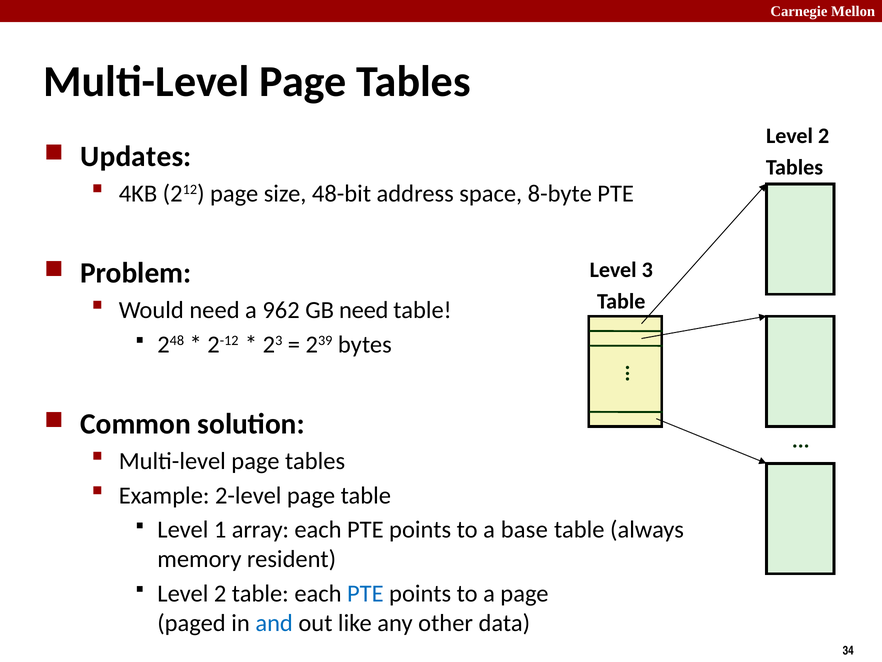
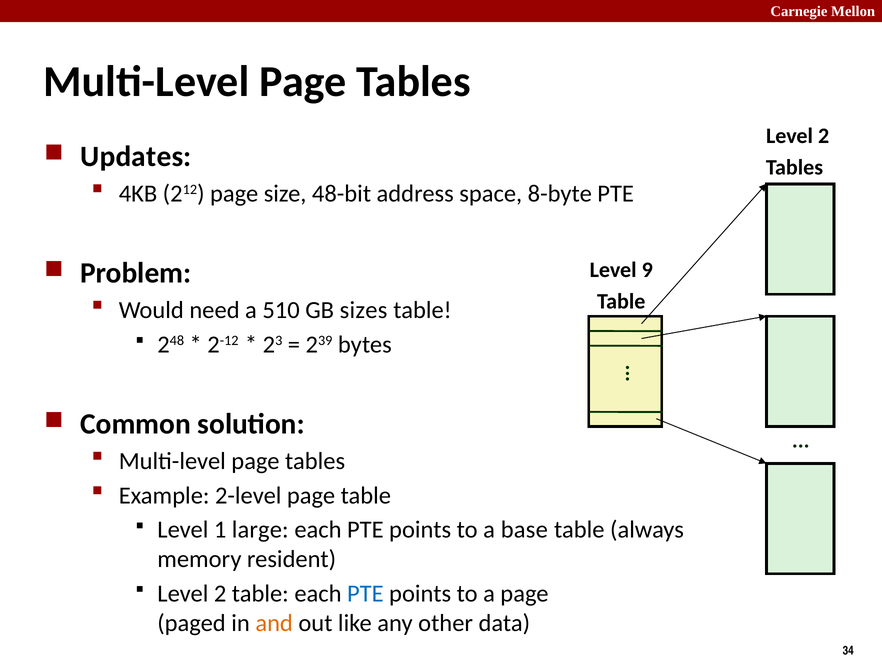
3: 3 -> 9
962: 962 -> 510
GB need: need -> sizes
array: array -> large
and colour: blue -> orange
